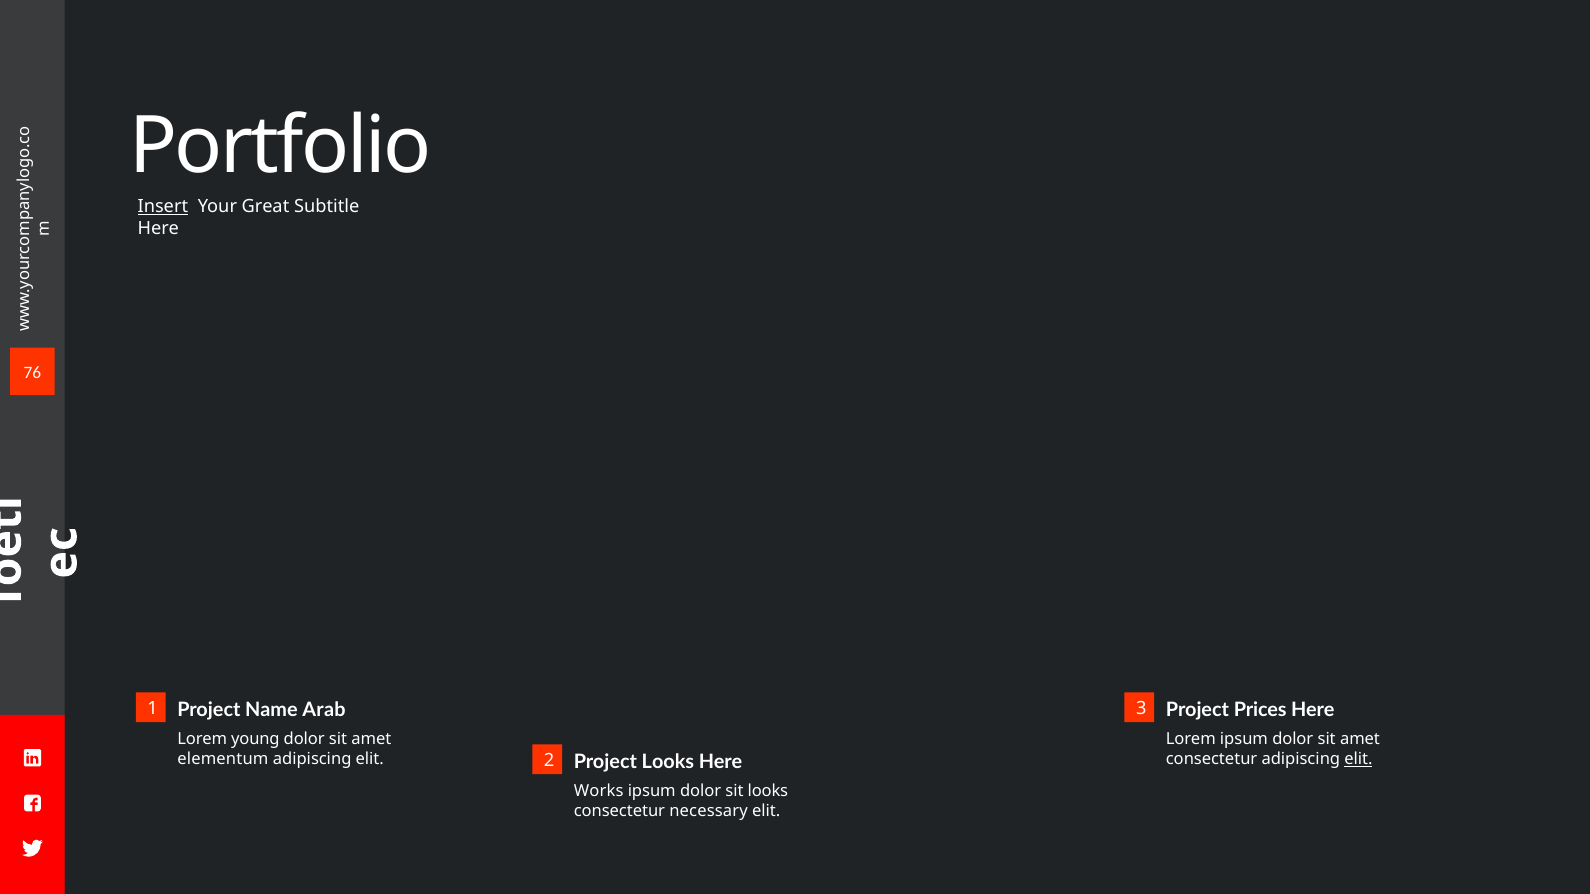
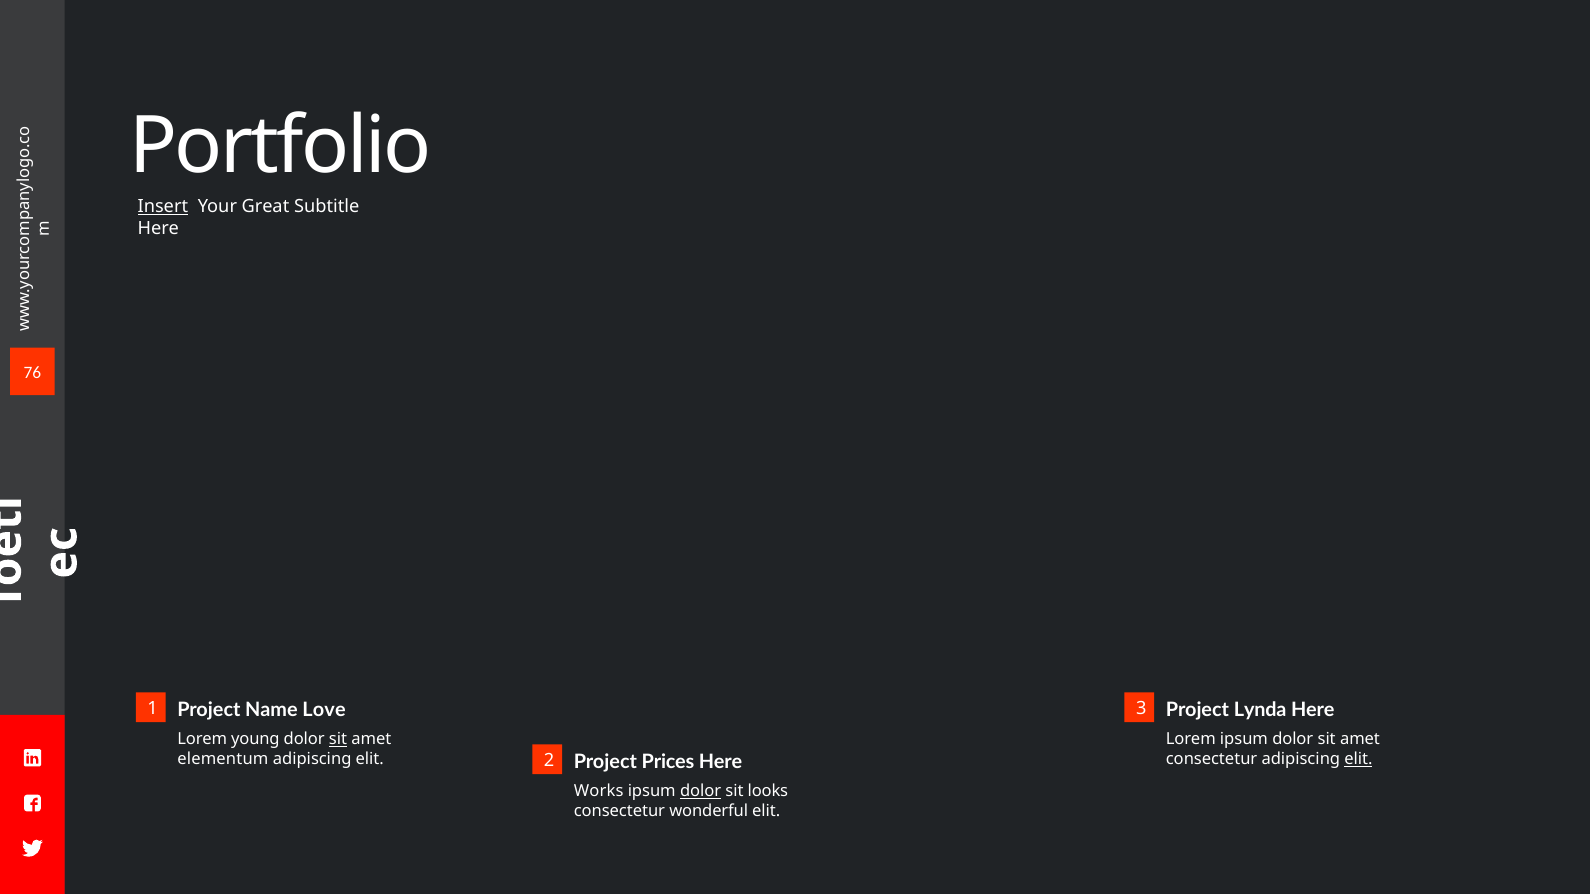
Arab: Arab -> Love
Prices: Prices -> Lynda
sit at (338, 739) underline: none -> present
Project Looks: Looks -> Prices
dolor at (701, 791) underline: none -> present
necessary: necessary -> wonderful
